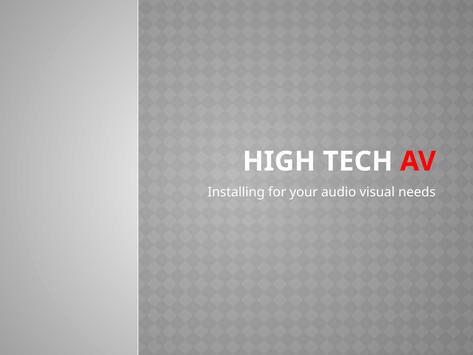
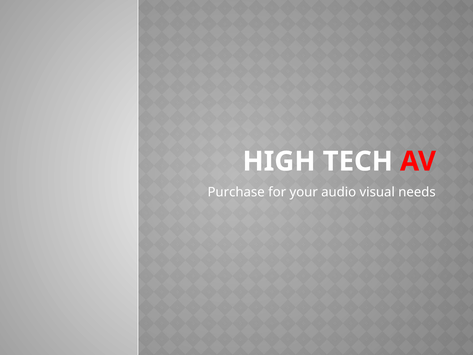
Installing: Installing -> Purchase
